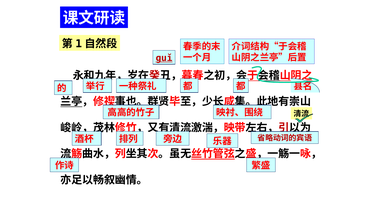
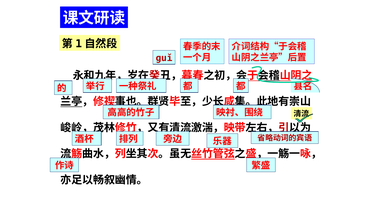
ɡuǐ underline: present -> none
